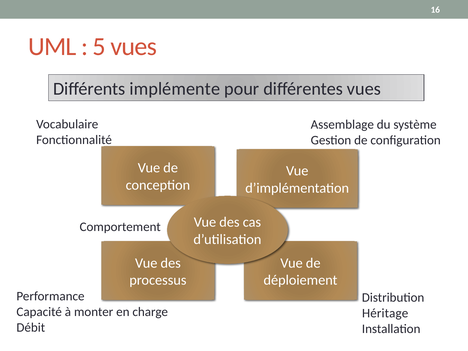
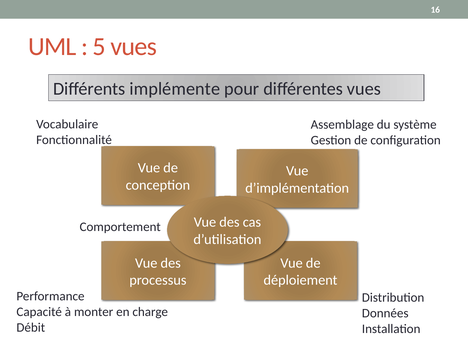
Héritage: Héritage -> Données
